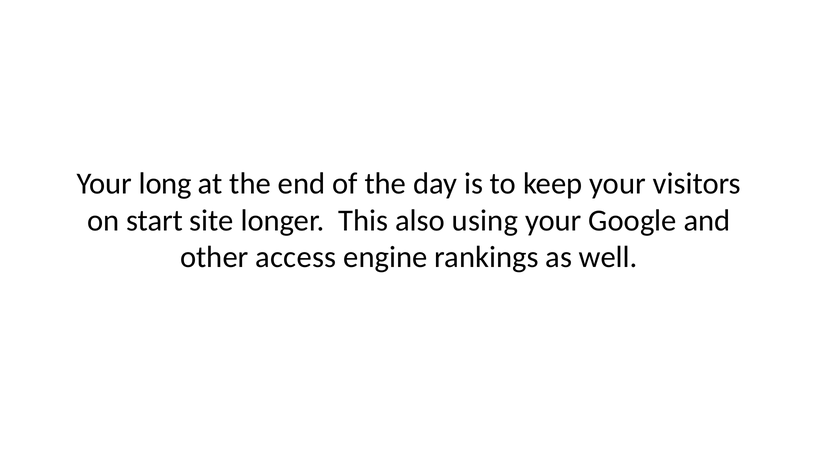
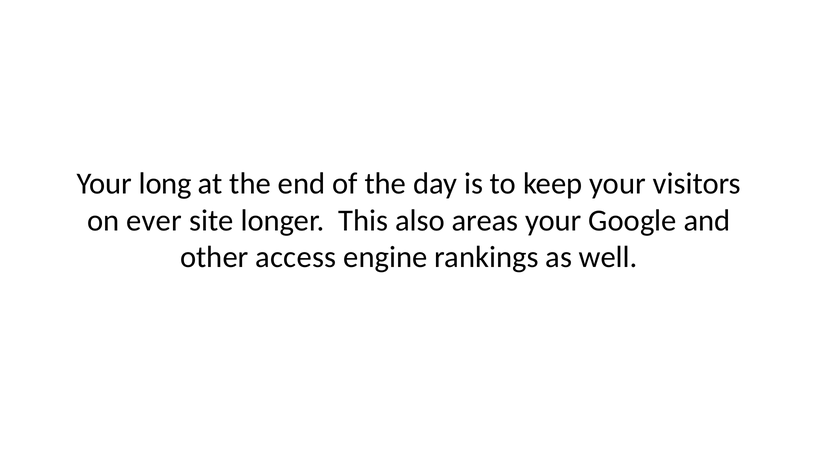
start: start -> ever
using: using -> areas
